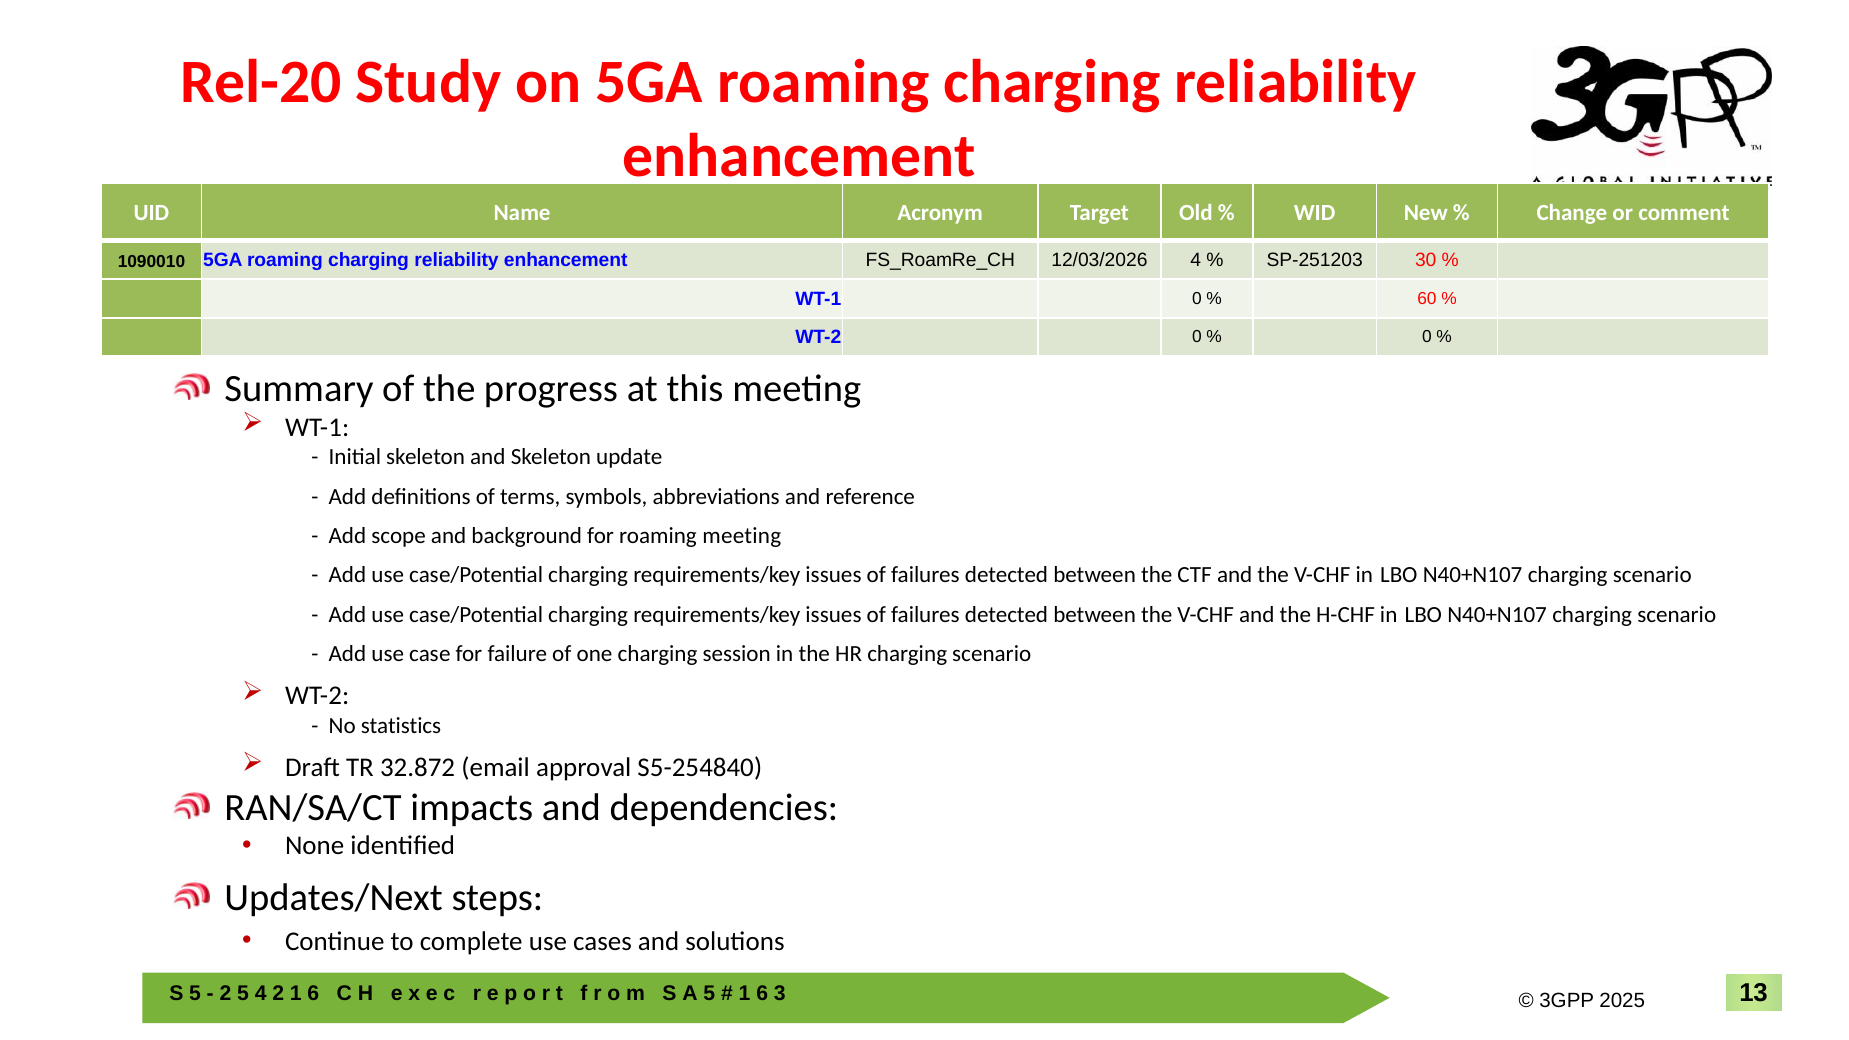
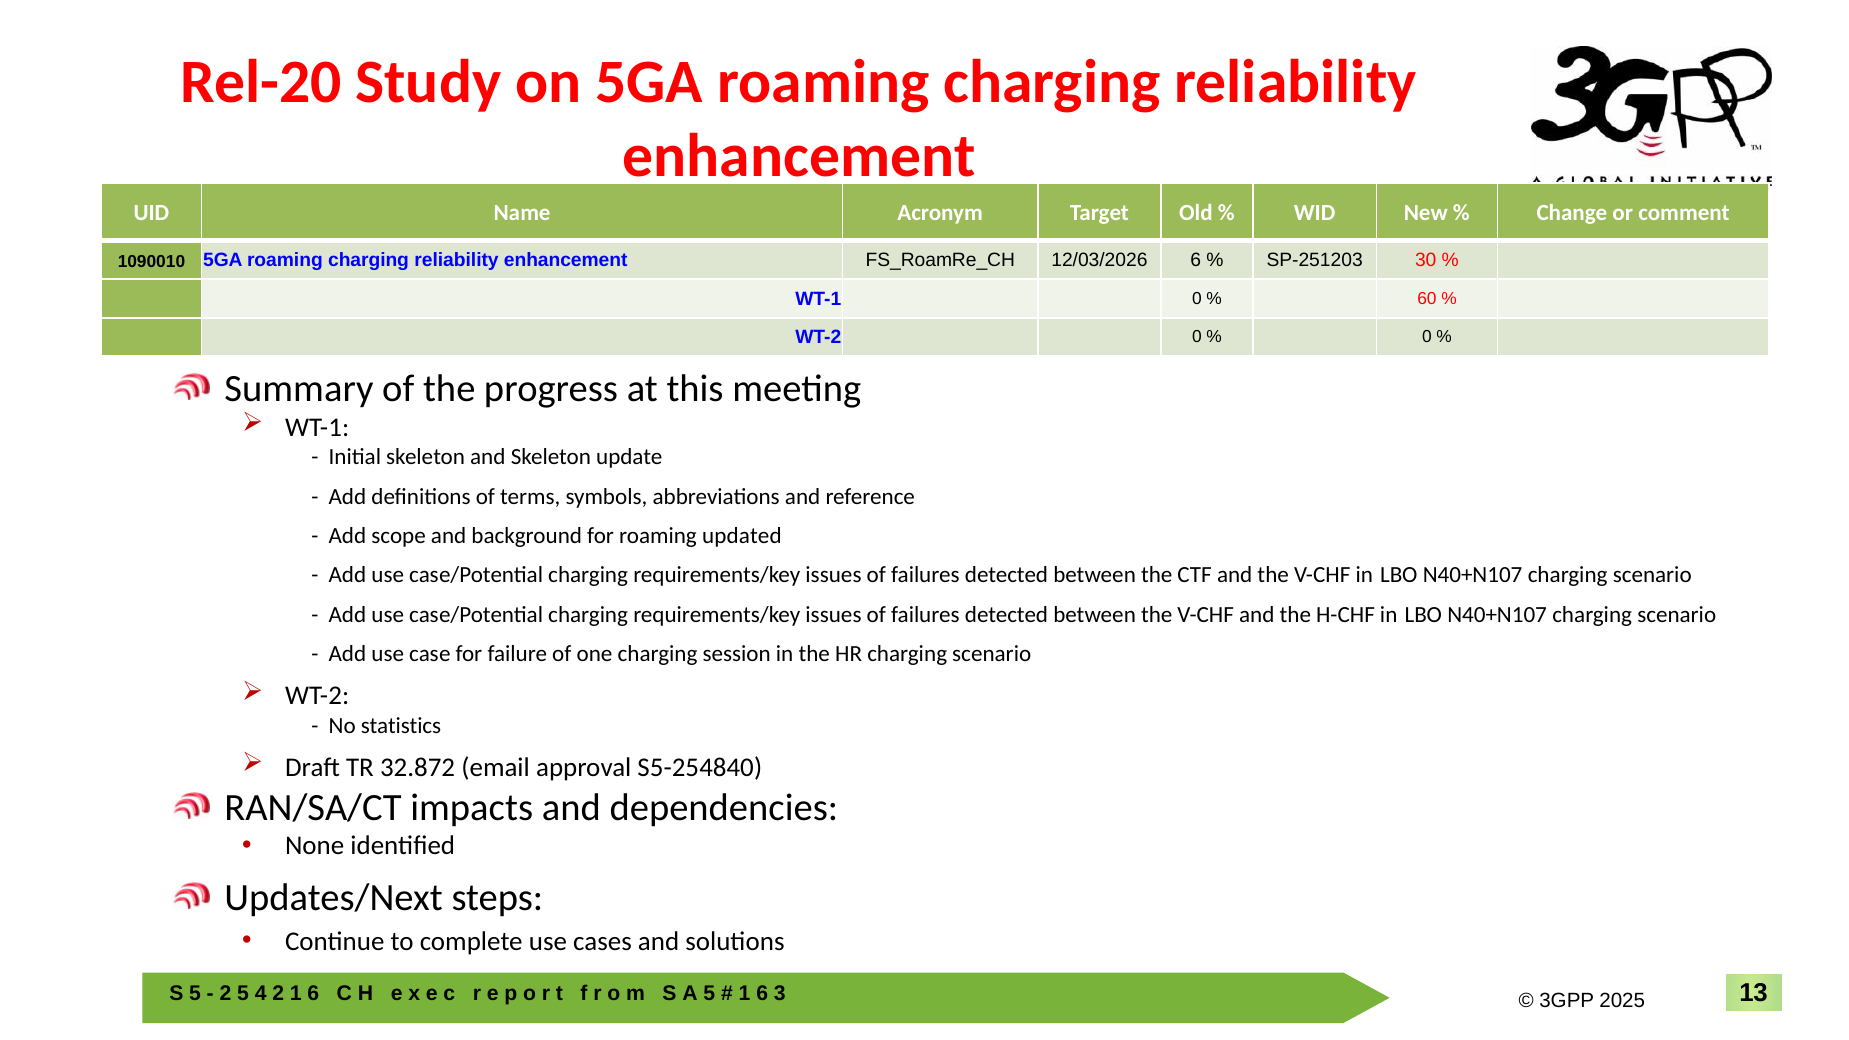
12/03/2026 4: 4 -> 6
roaming meeting: meeting -> updated
